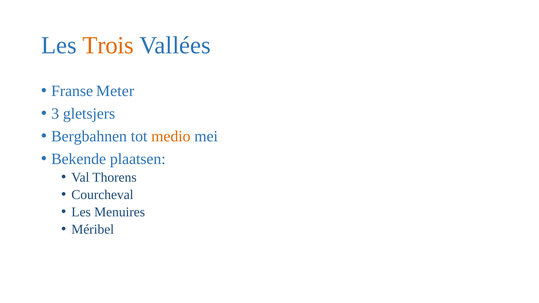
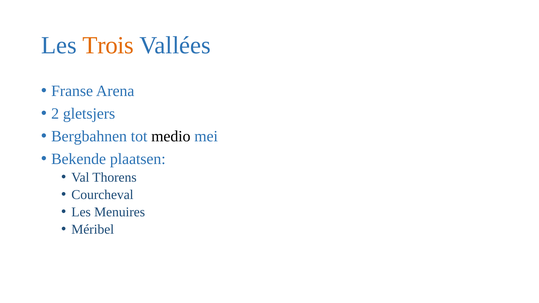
Meter: Meter -> Arena
3: 3 -> 2
medio colour: orange -> black
